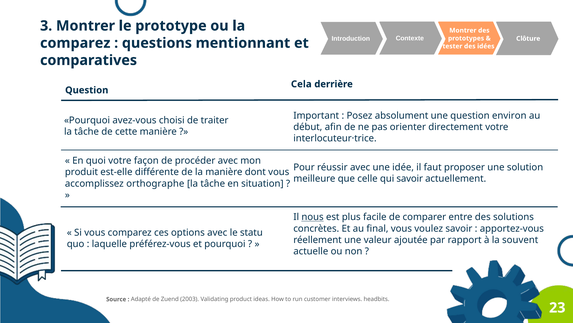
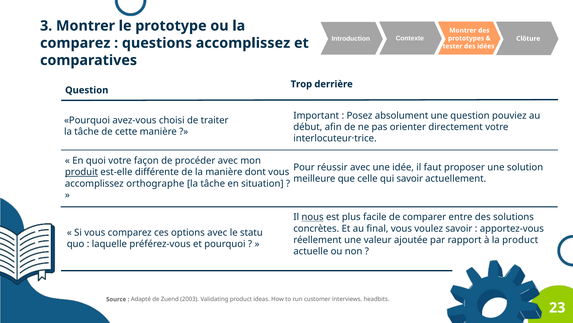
questions mentionnant: mentionnant -> accomplissez
Cela: Cela -> Trop
environ: environ -> pouviez
produit underline: none -> present
la souvent: souvent -> product
